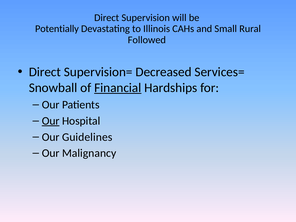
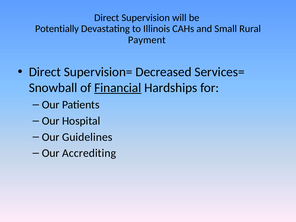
Followed: Followed -> Payment
Our at (51, 121) underline: present -> none
Malignancy: Malignancy -> Accrediting
